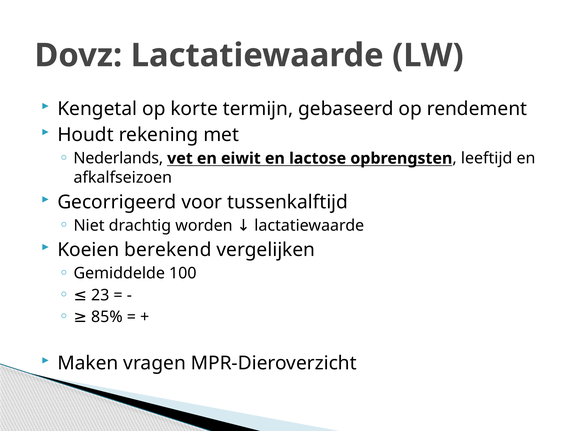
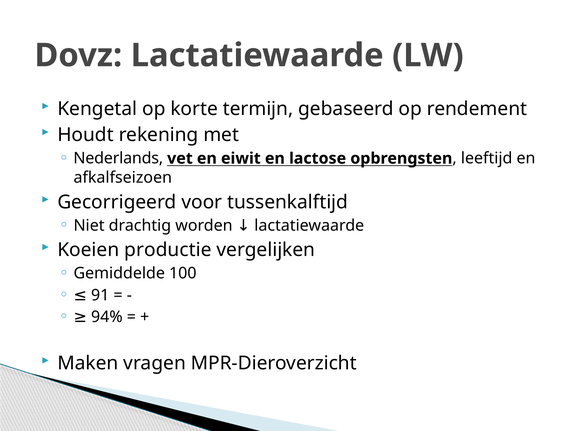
berekend: berekend -> productie
23: 23 -> 91
85%: 85% -> 94%
